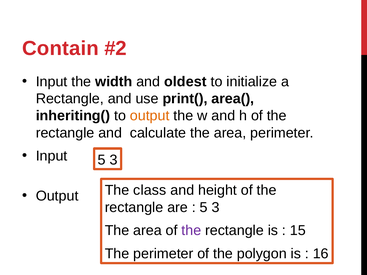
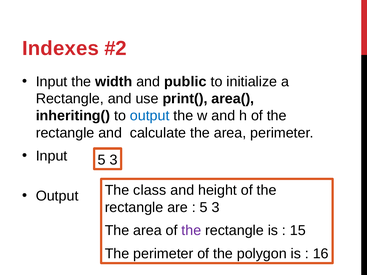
Contain: Contain -> Indexes
oldest: oldest -> public
output at (150, 116) colour: orange -> blue
